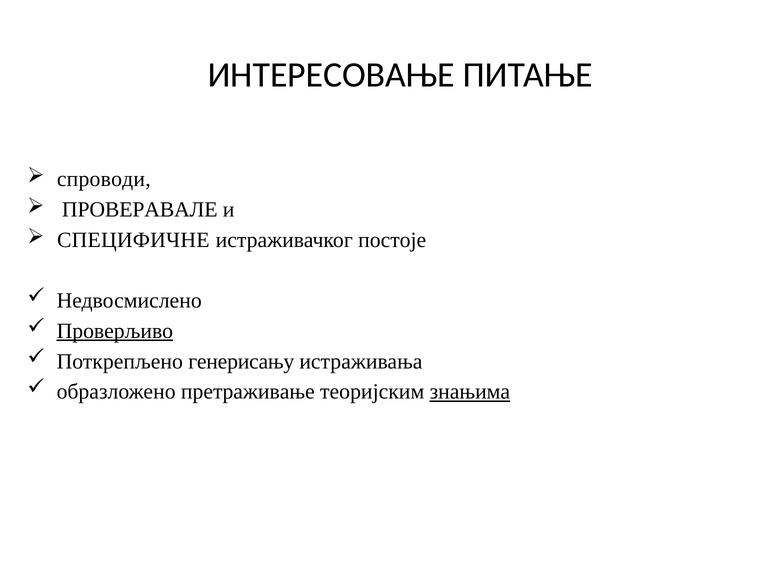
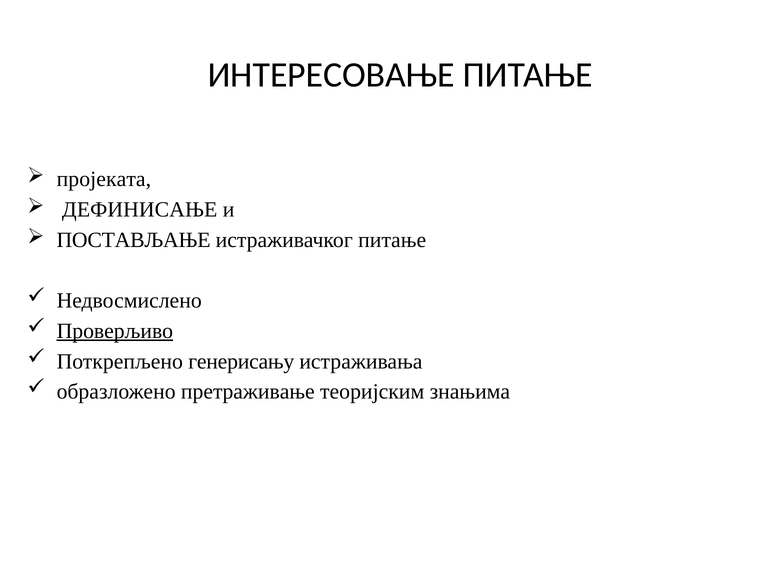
спроводи: спроводи -> пројеката
ПРОВЕРАВАЛЕ: ПРОВЕРАВАЛЕ -> ДЕФИНИСАЊЕ
СПЕЦИФИЧНЕ: СПЕЦИФИЧНЕ -> ПОСТАВЉАЊЕ
истраживачког постоје: постоје -> питање
знањима underline: present -> none
